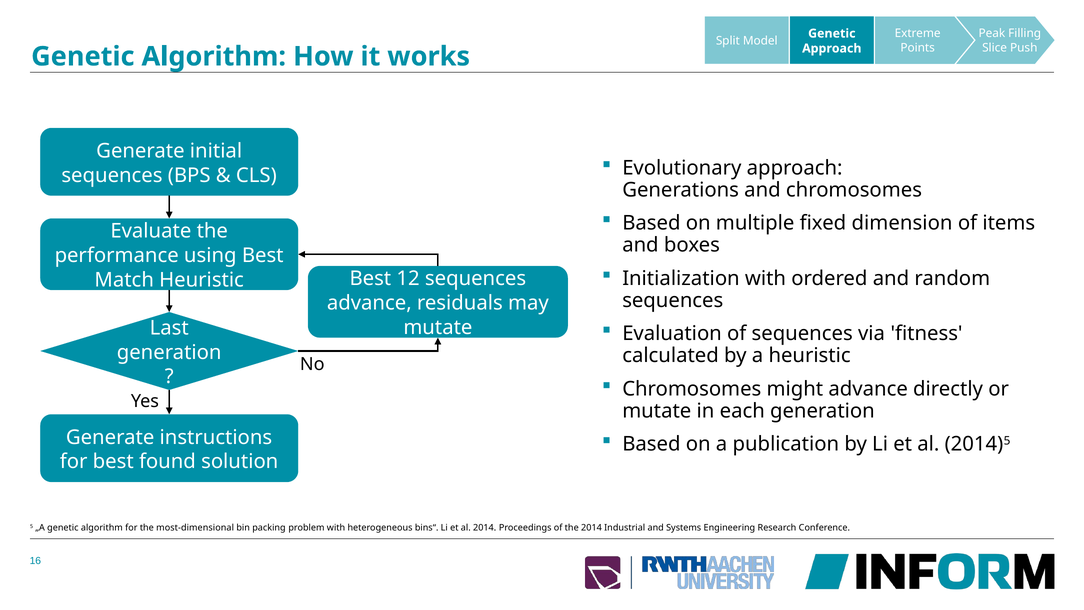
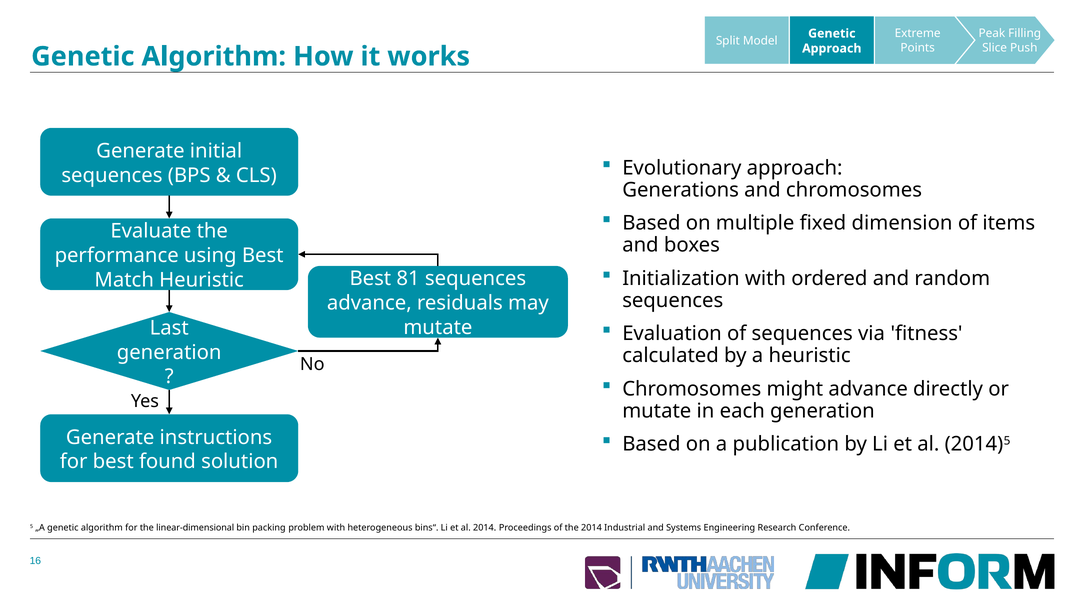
12: 12 -> 81
most-dimensional: most-dimensional -> linear-dimensional
